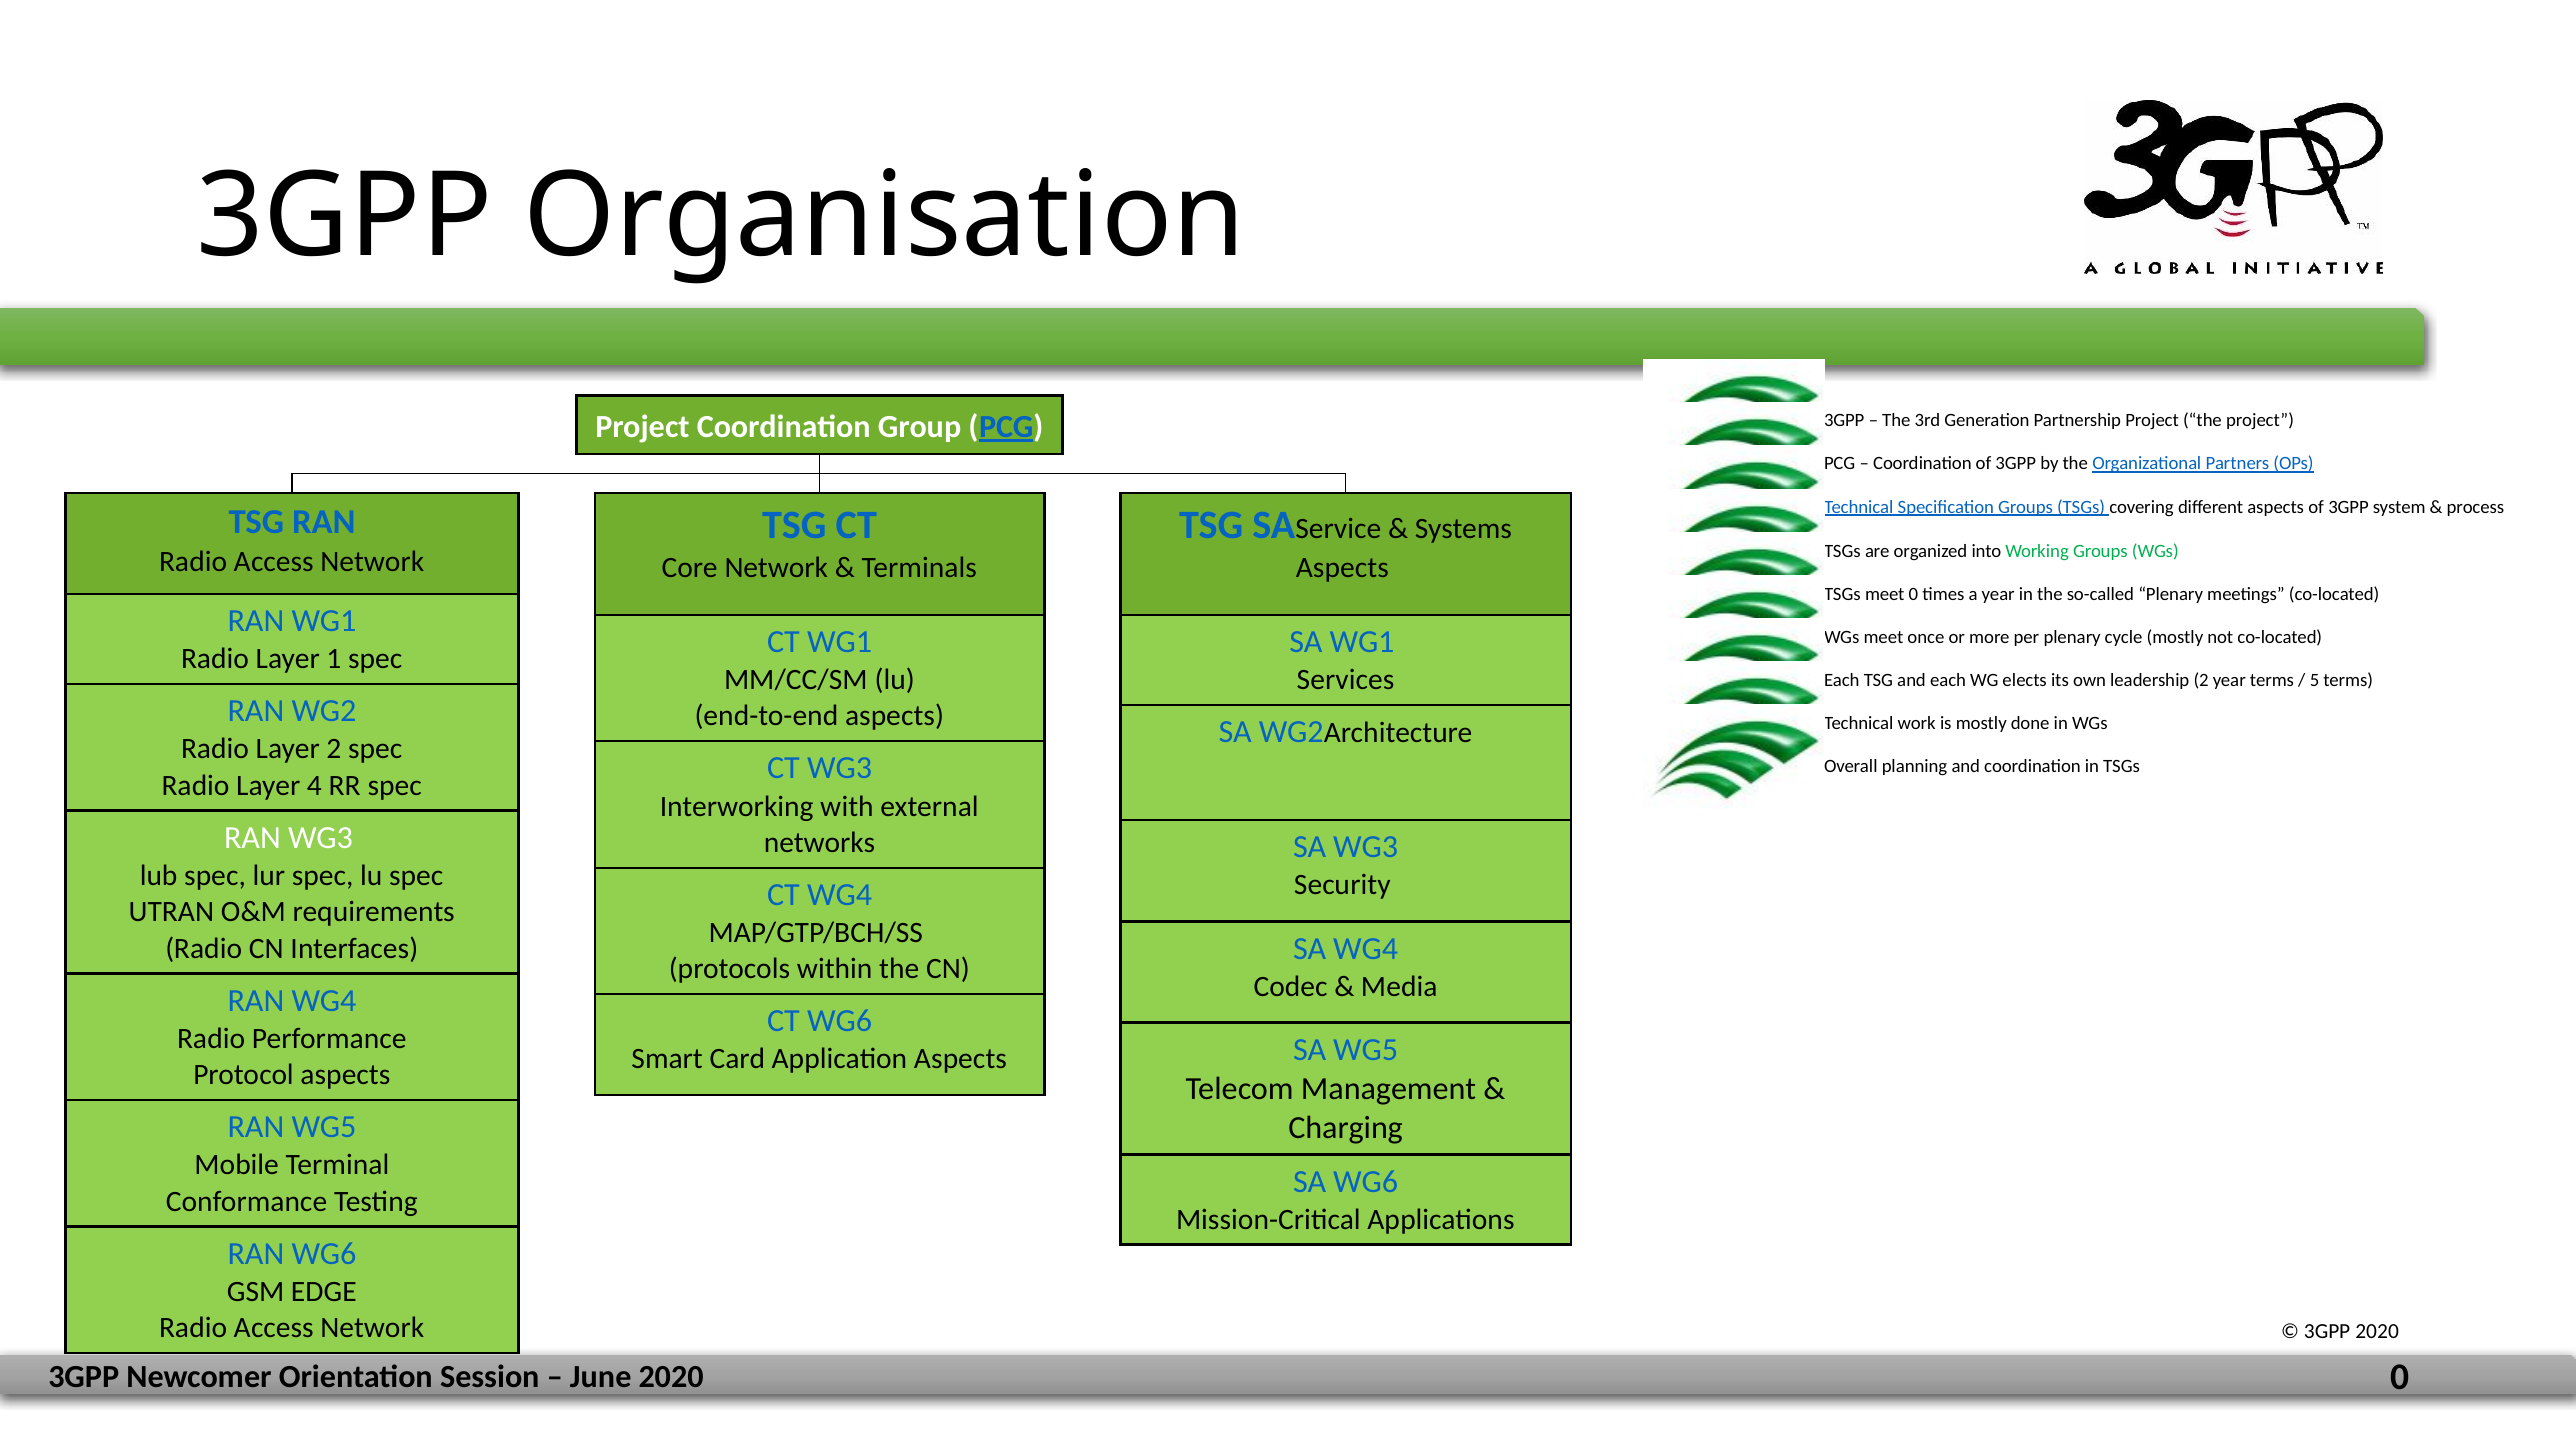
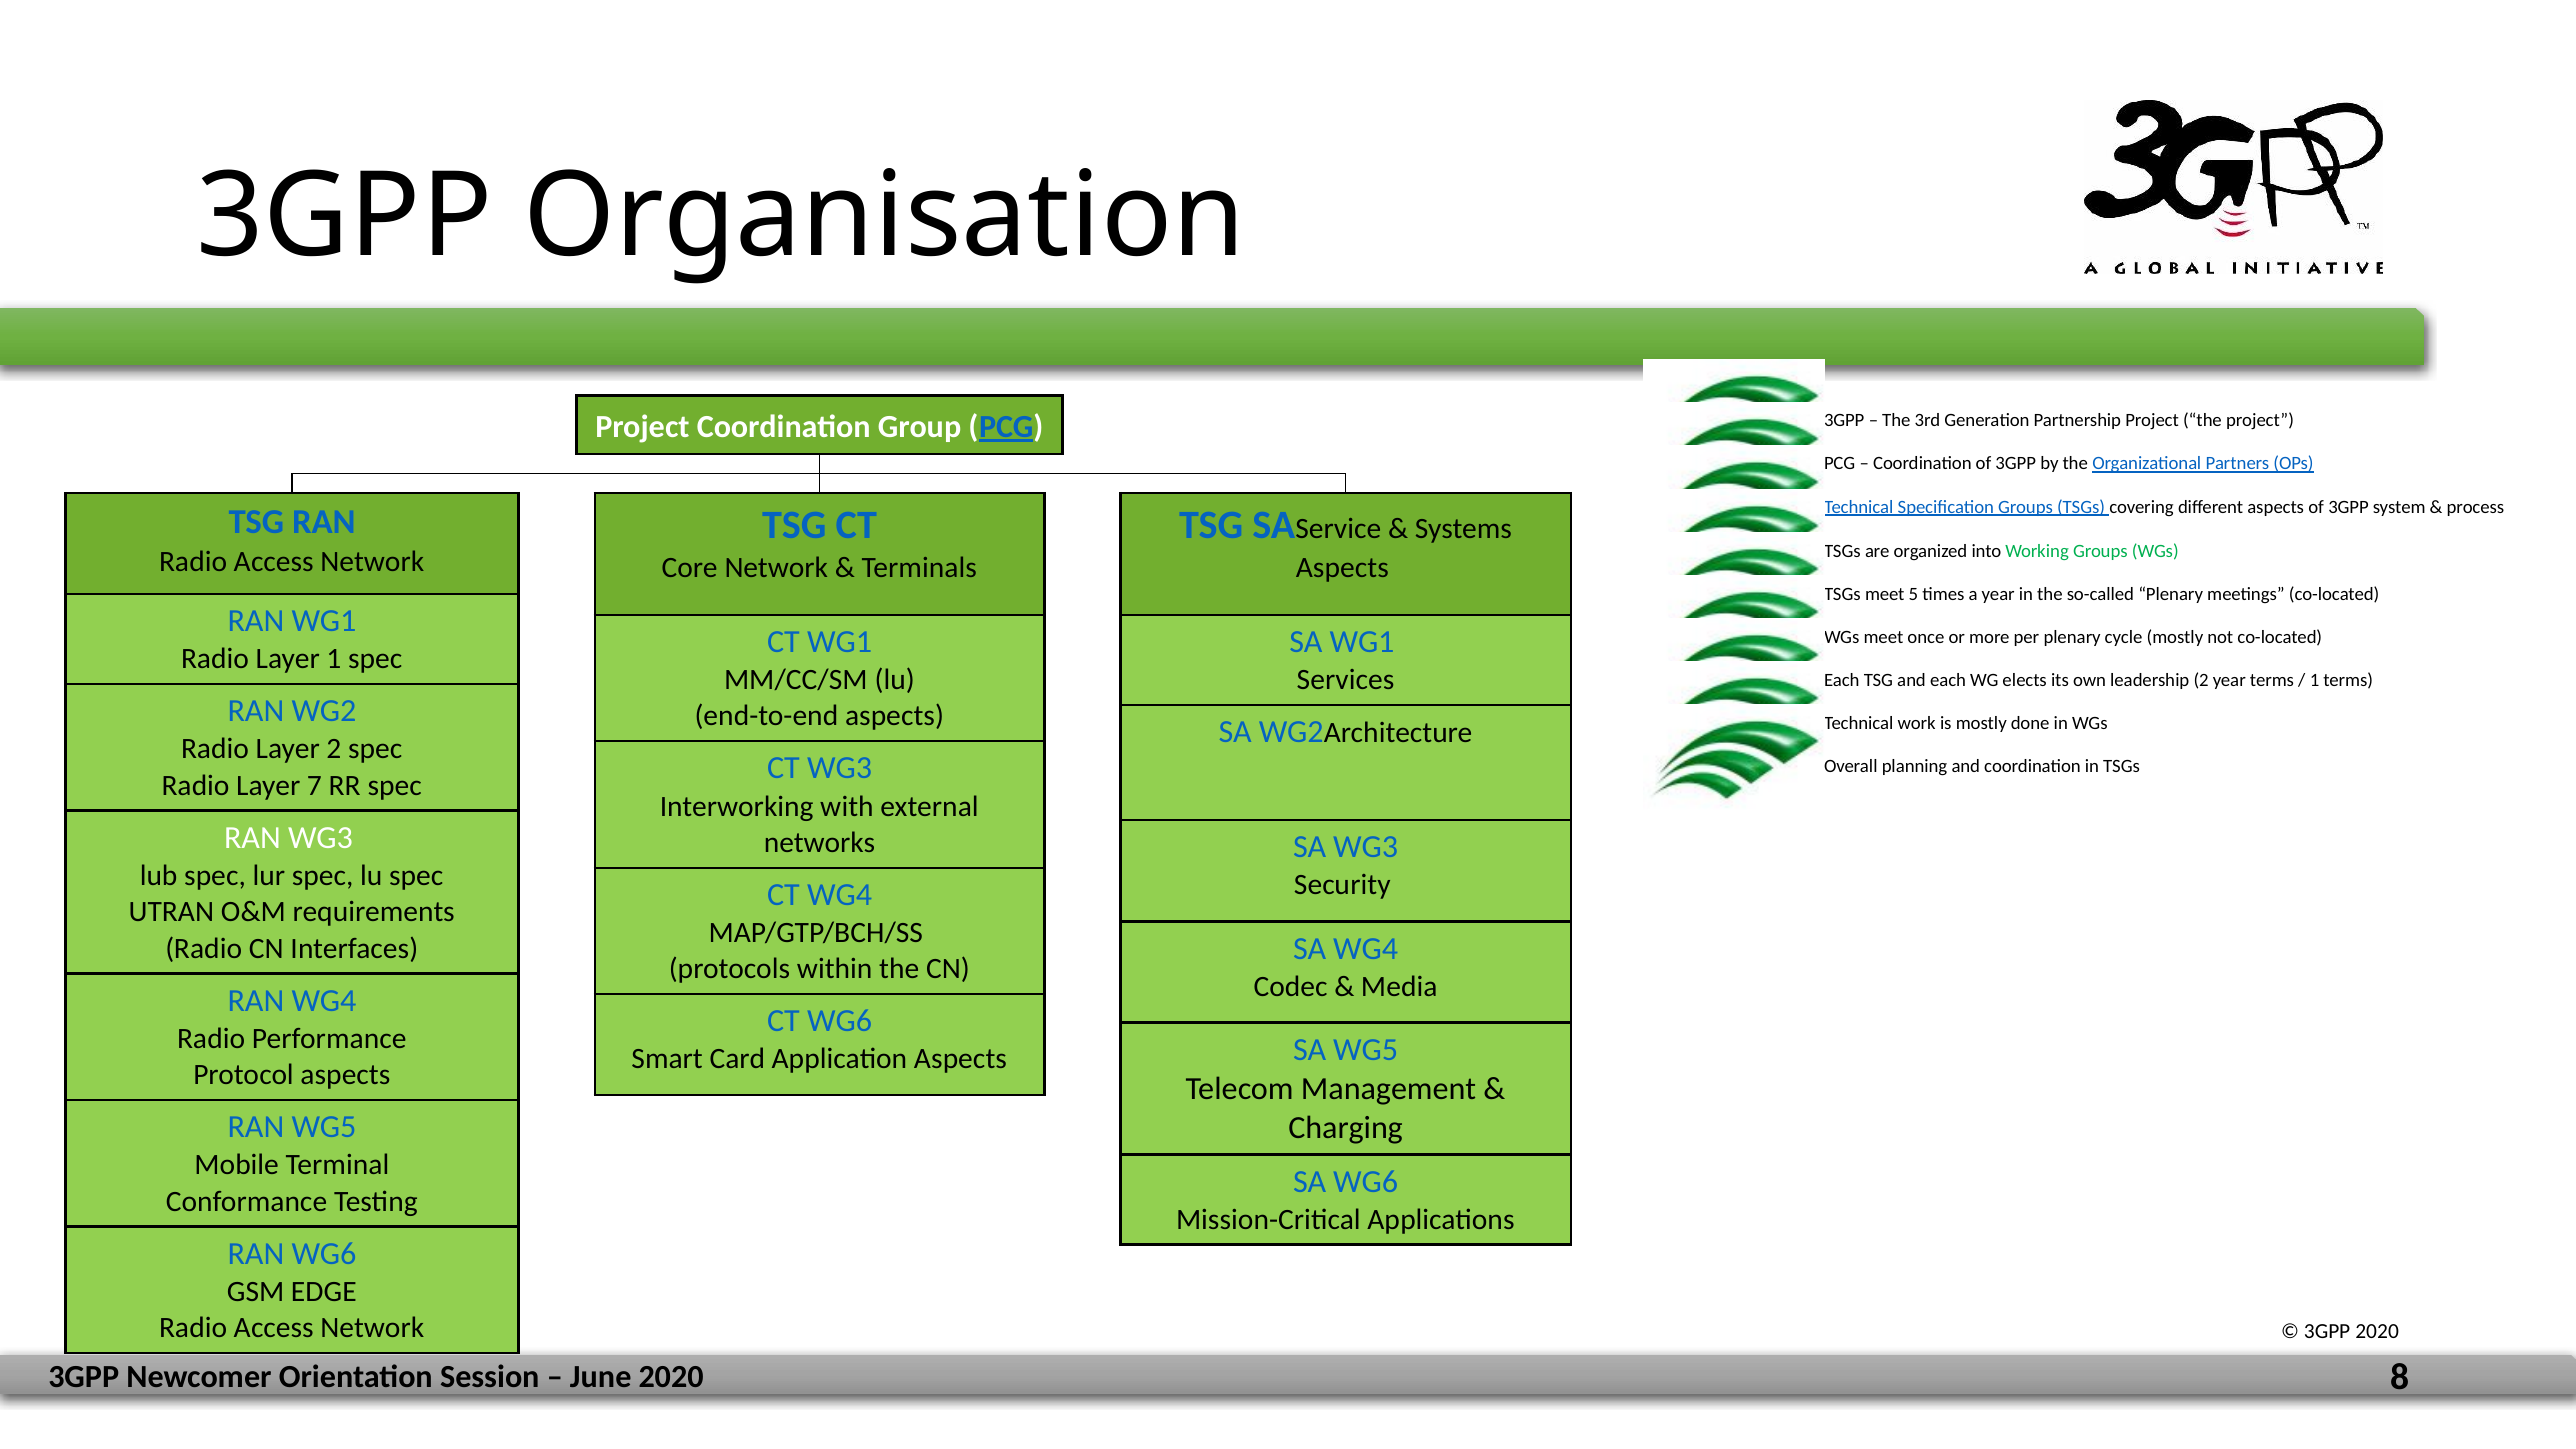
meet 0: 0 -> 5
5 at (2315, 680): 5 -> 1
4: 4 -> 7
0 at (2400, 1377): 0 -> 8
